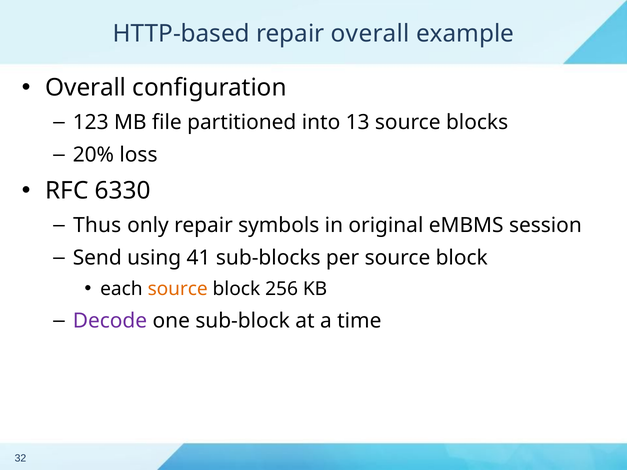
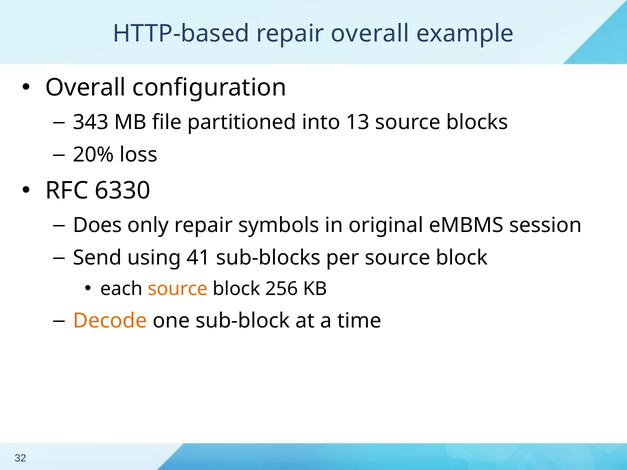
123: 123 -> 343
Thus: Thus -> Does
Decode colour: purple -> orange
